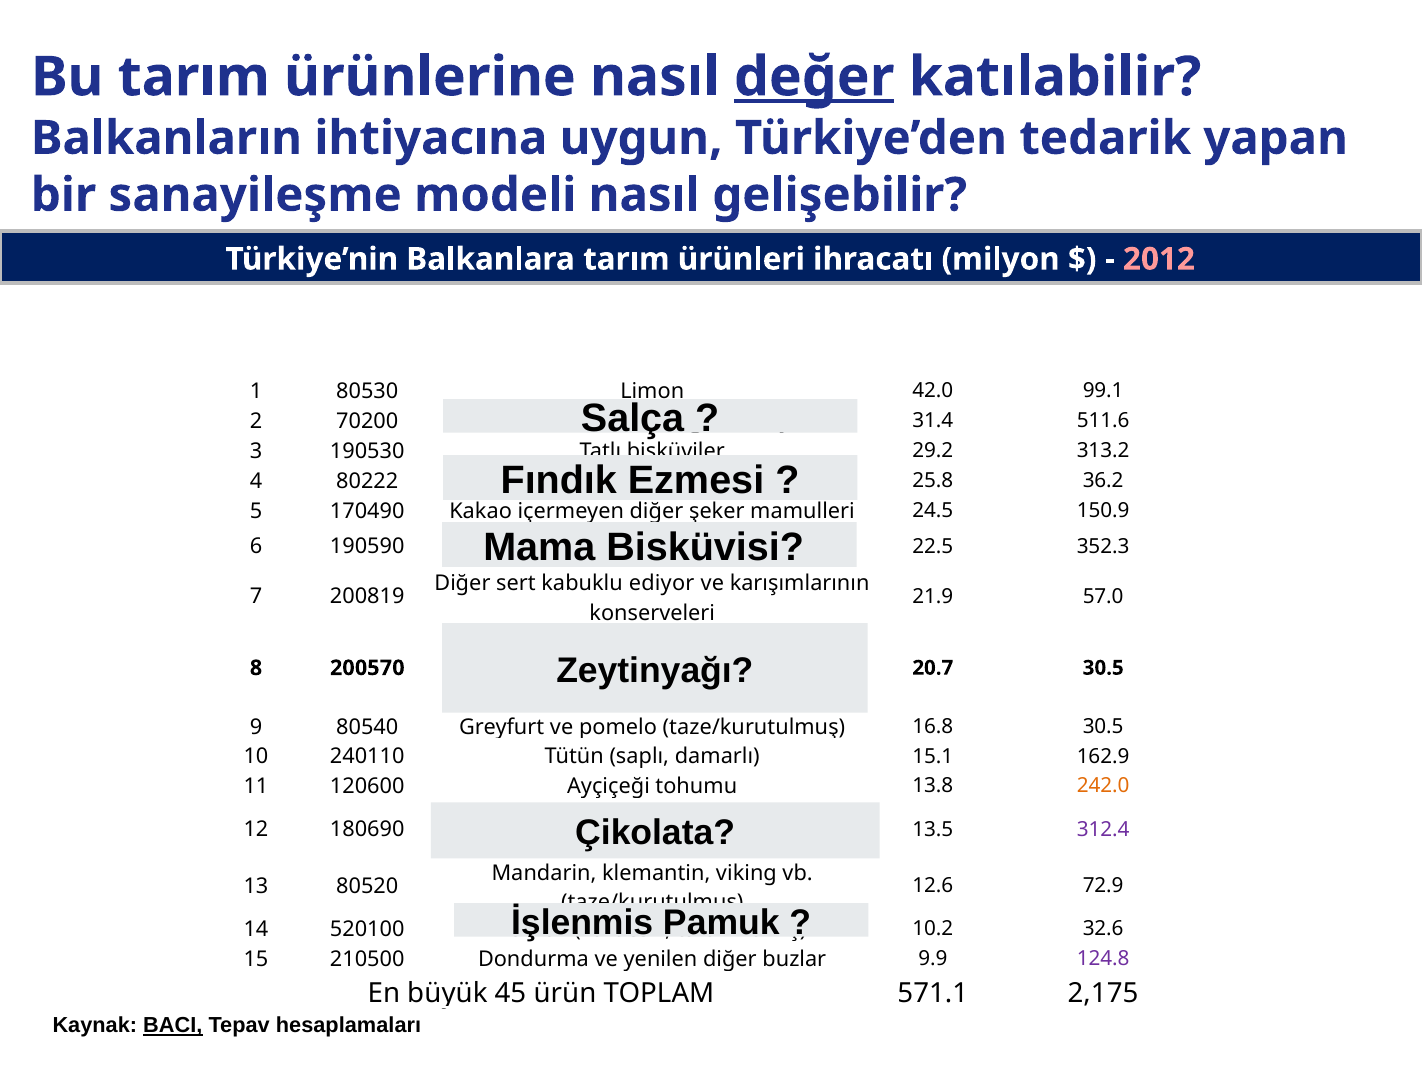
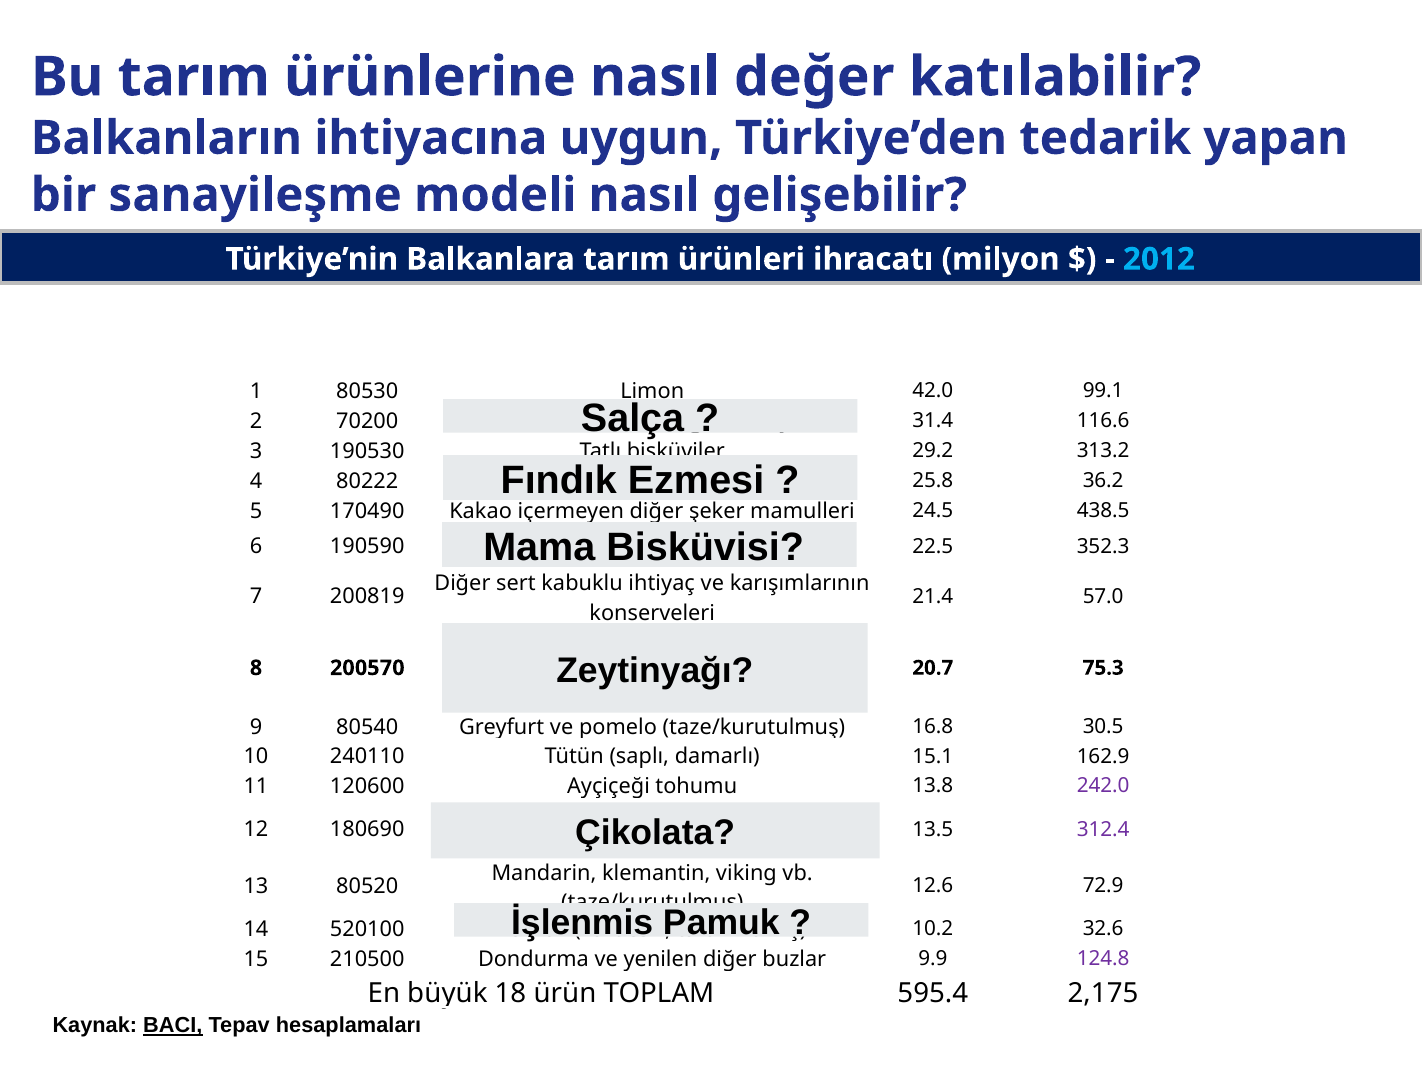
değer underline: present -> none
2012 colour: pink -> light blue
511.6: 511.6 -> 116.6
150.9: 150.9 -> 438.5
ediyor: ediyor -> ihtiyaç
21.9: 21.9 -> 21.4
20.7 30.5: 30.5 -> 75.3
242.0 colour: orange -> purple
45: 45 -> 18
571.1: 571.1 -> 595.4
